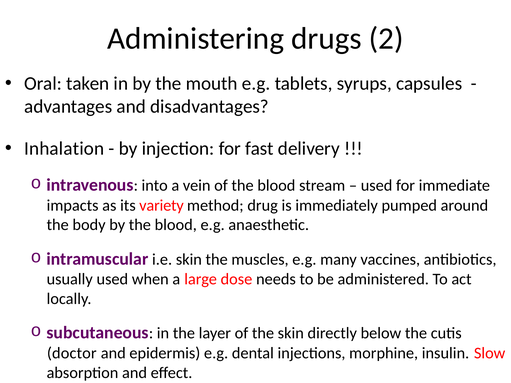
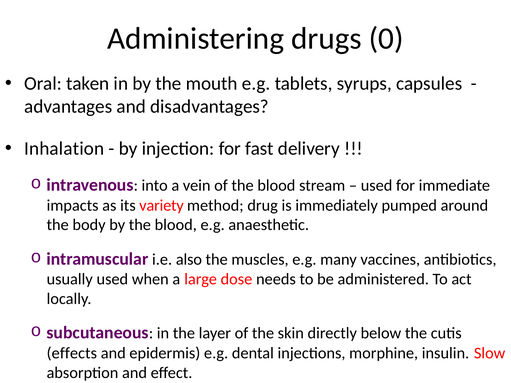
2: 2 -> 0
i.e skin: skin -> also
doctor: doctor -> effects
